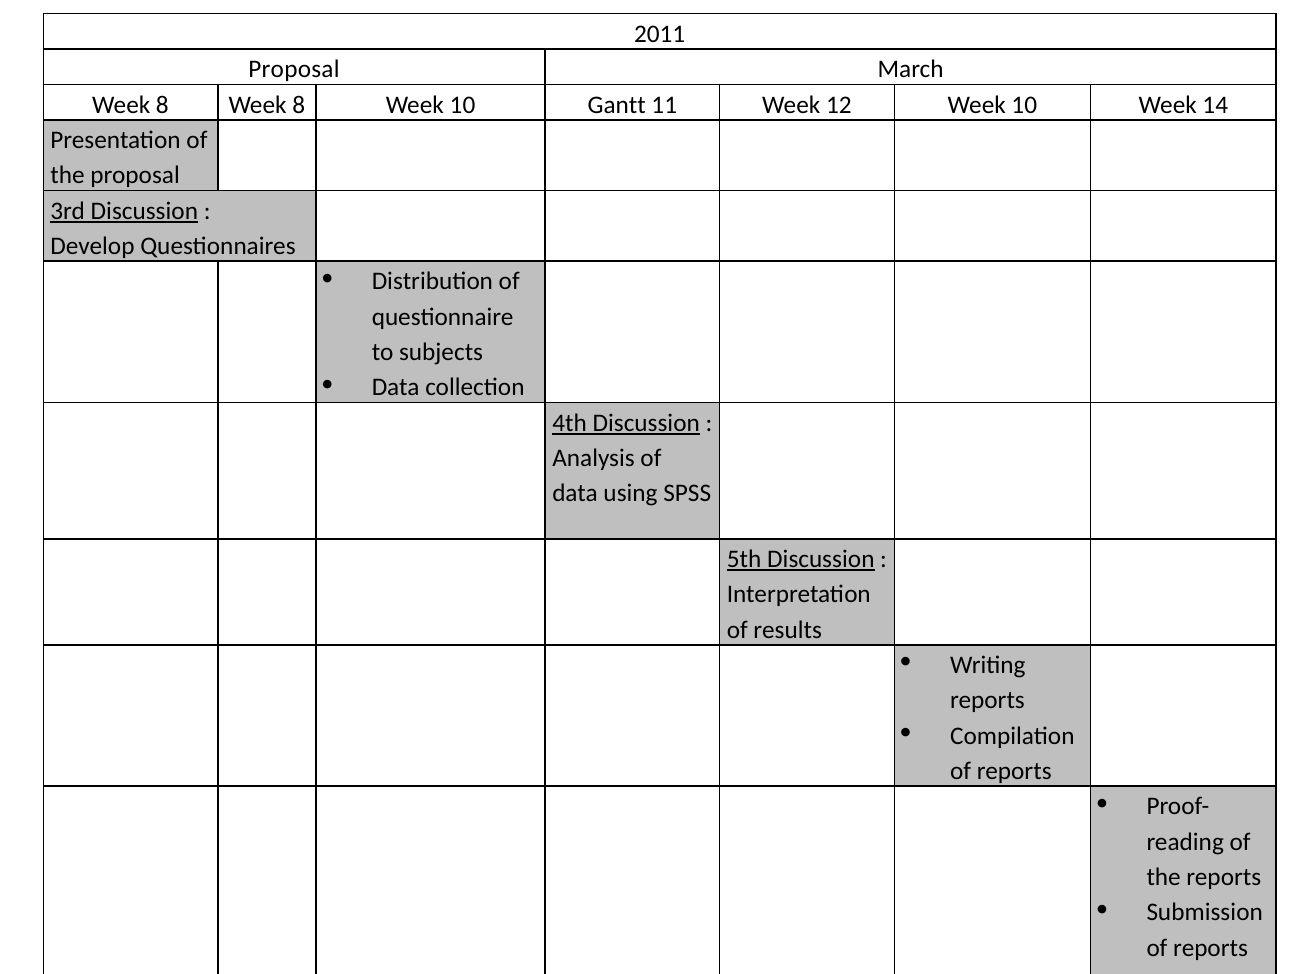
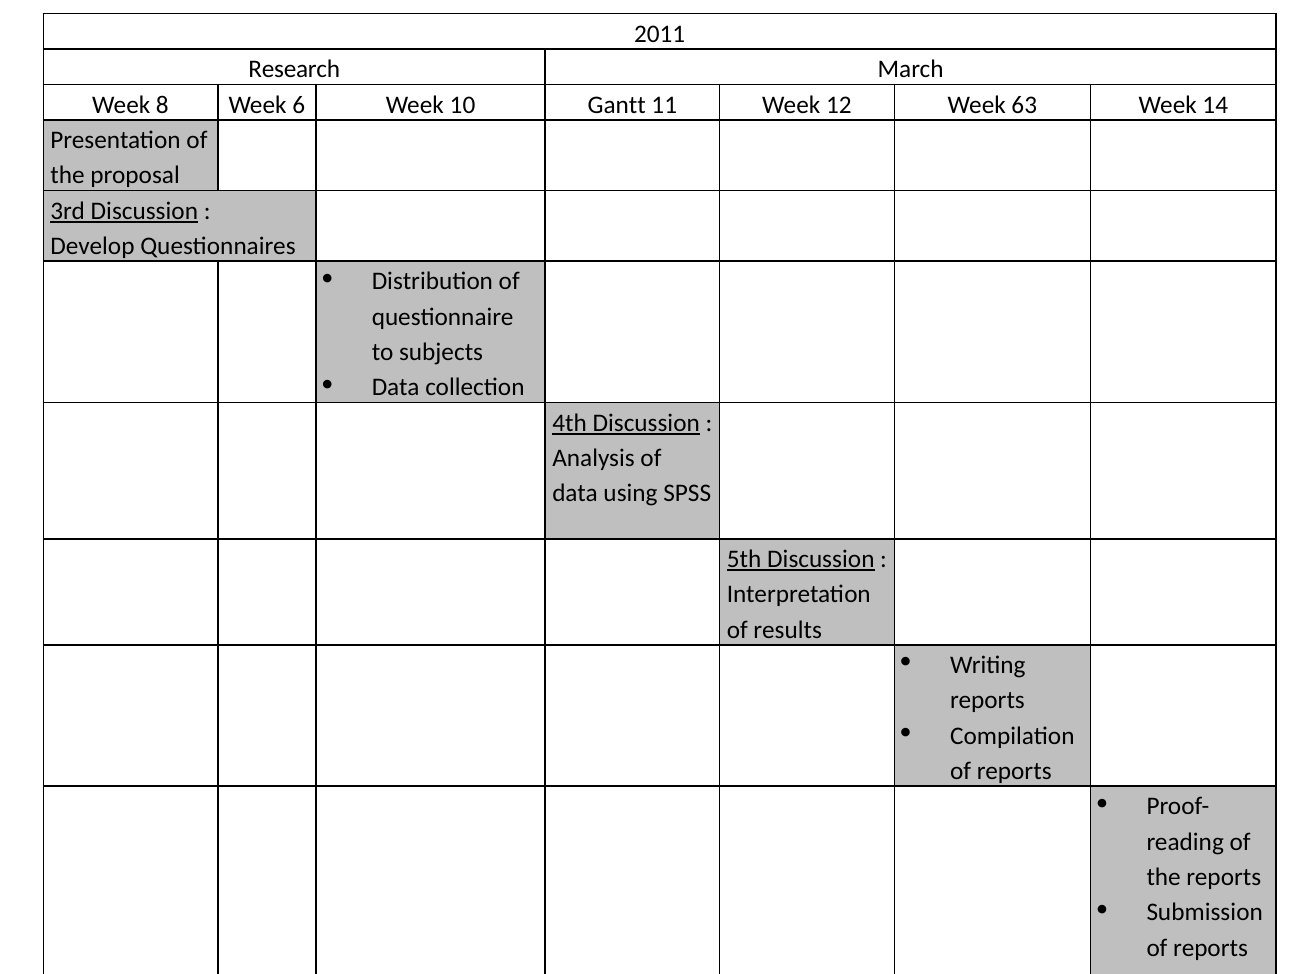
Proposal at (294, 69): Proposal -> Research
8 Week 8: 8 -> 6
12 Week 10: 10 -> 63
